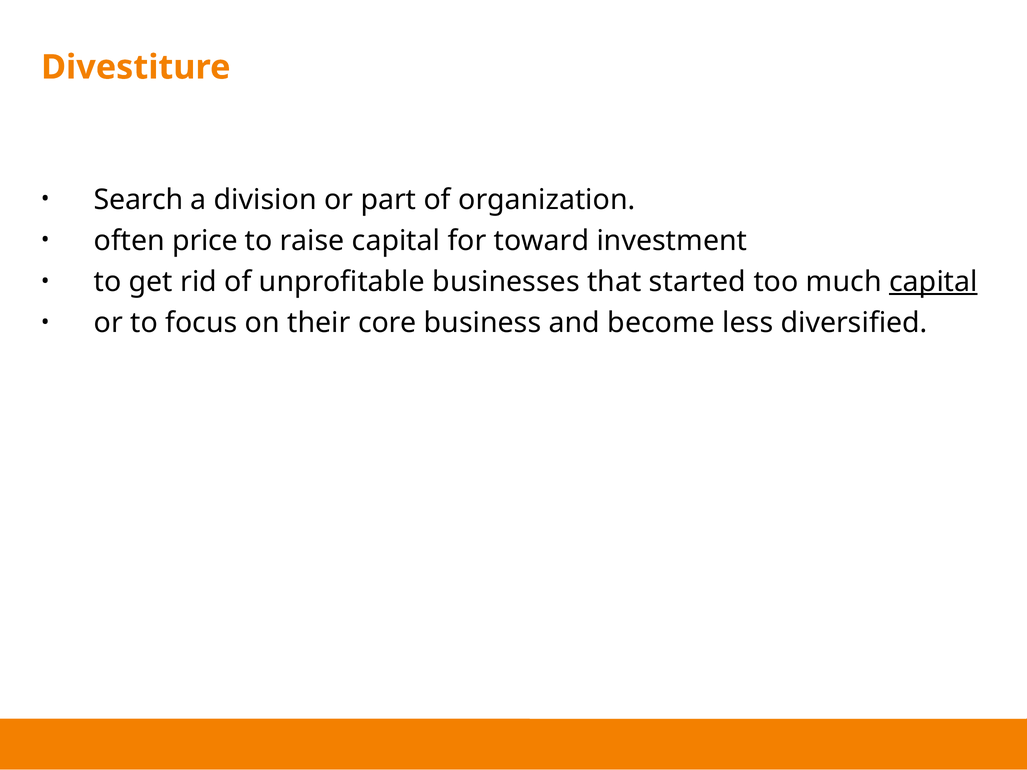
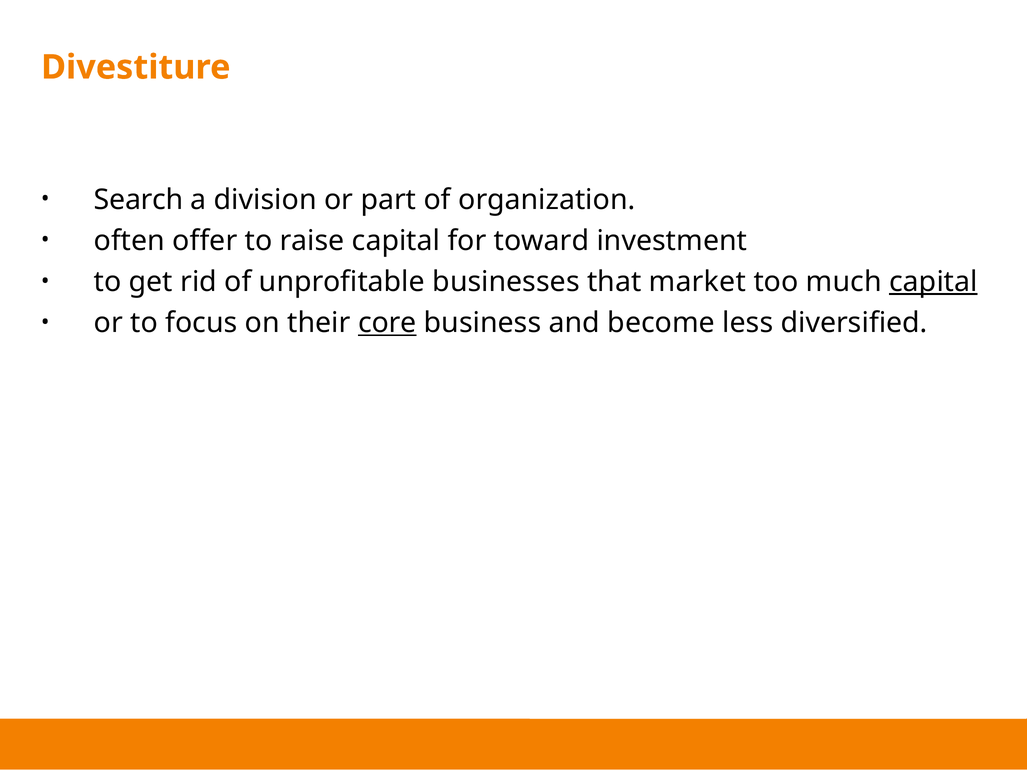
price: price -> offer
started: started -> market
core underline: none -> present
